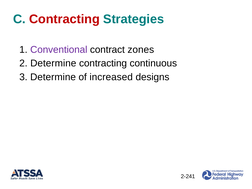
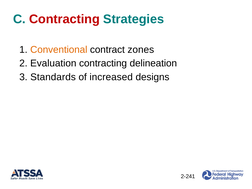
Conventional colour: purple -> orange
Determine at (53, 63): Determine -> Evaluation
continuous: continuous -> delineation
Determine at (53, 77): Determine -> Standards
